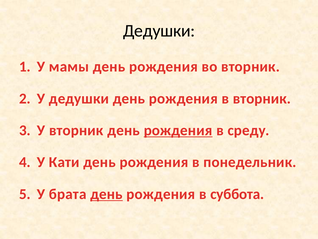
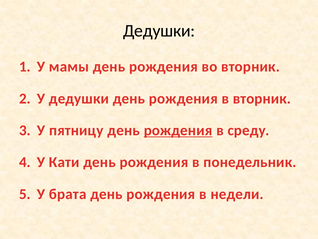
У вторник: вторник -> пятницу
день at (106, 194) underline: present -> none
суббота: суббота -> недели
